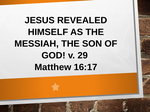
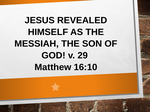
16:17: 16:17 -> 16:10
